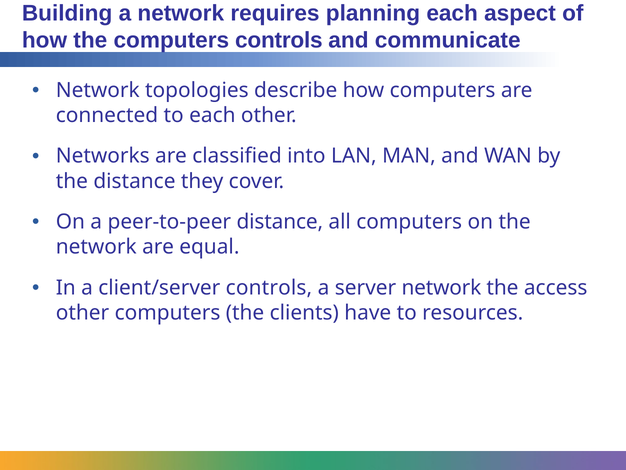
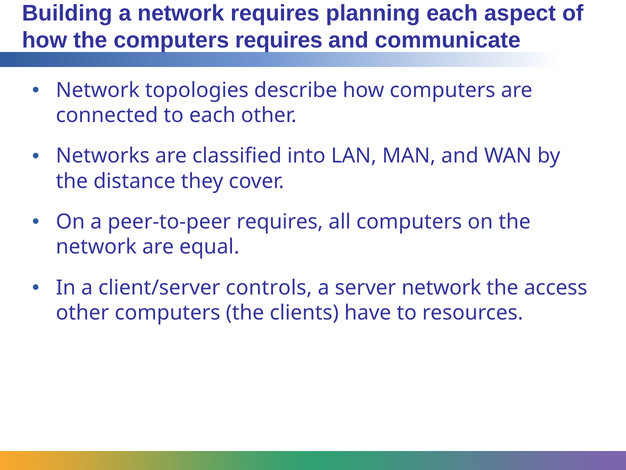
computers controls: controls -> requires
peer-to-peer distance: distance -> requires
